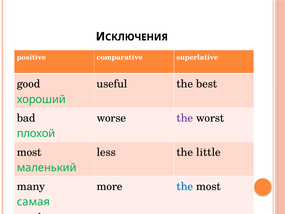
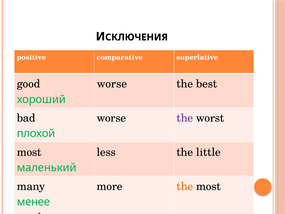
useful at (112, 84): useful -> worse
the at (185, 186) colour: blue -> orange
самая: самая -> менее
